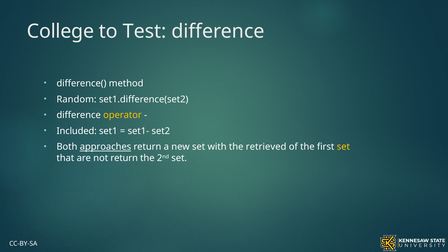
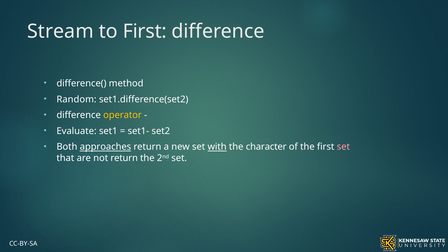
College: College -> Stream
to Test: Test -> First
Included: Included -> Evaluate
with underline: none -> present
retrieved: retrieved -> character
set at (343, 147) colour: yellow -> pink
